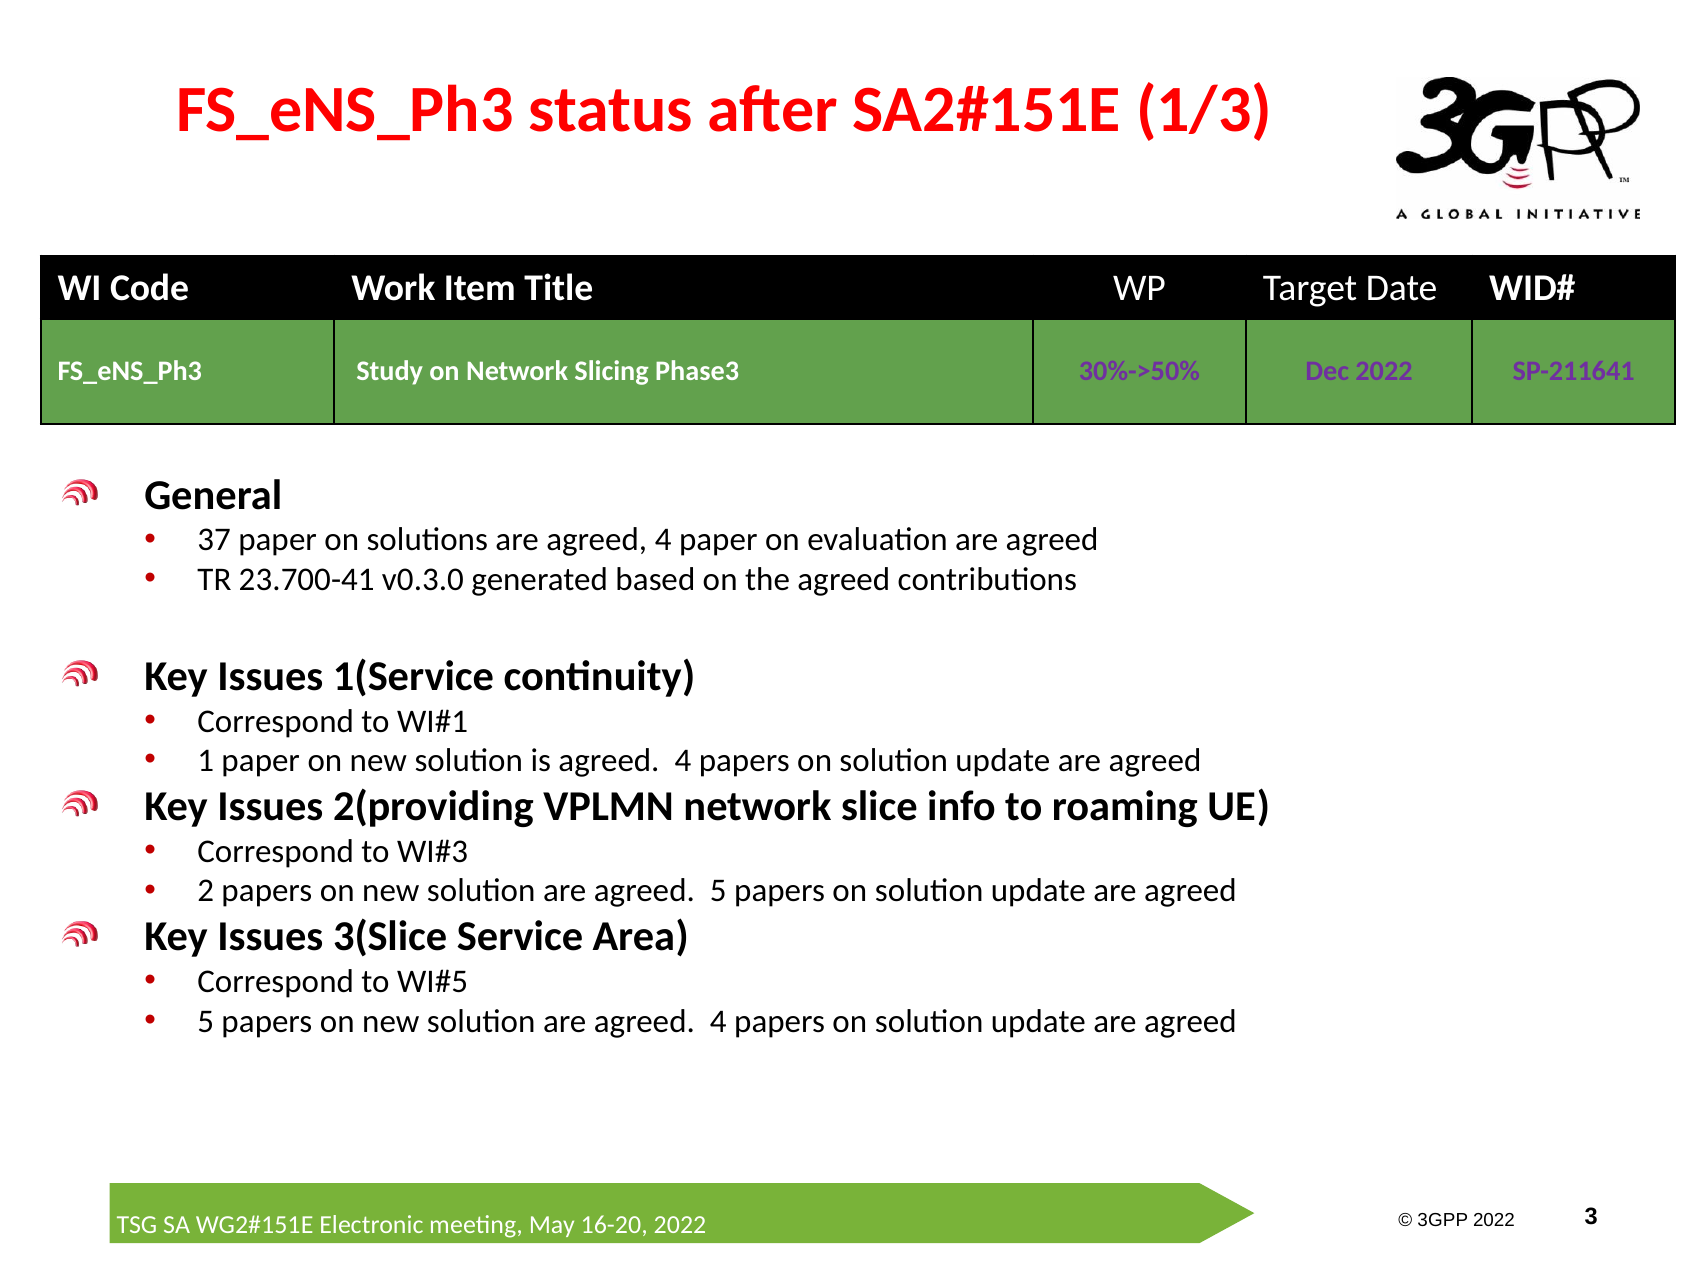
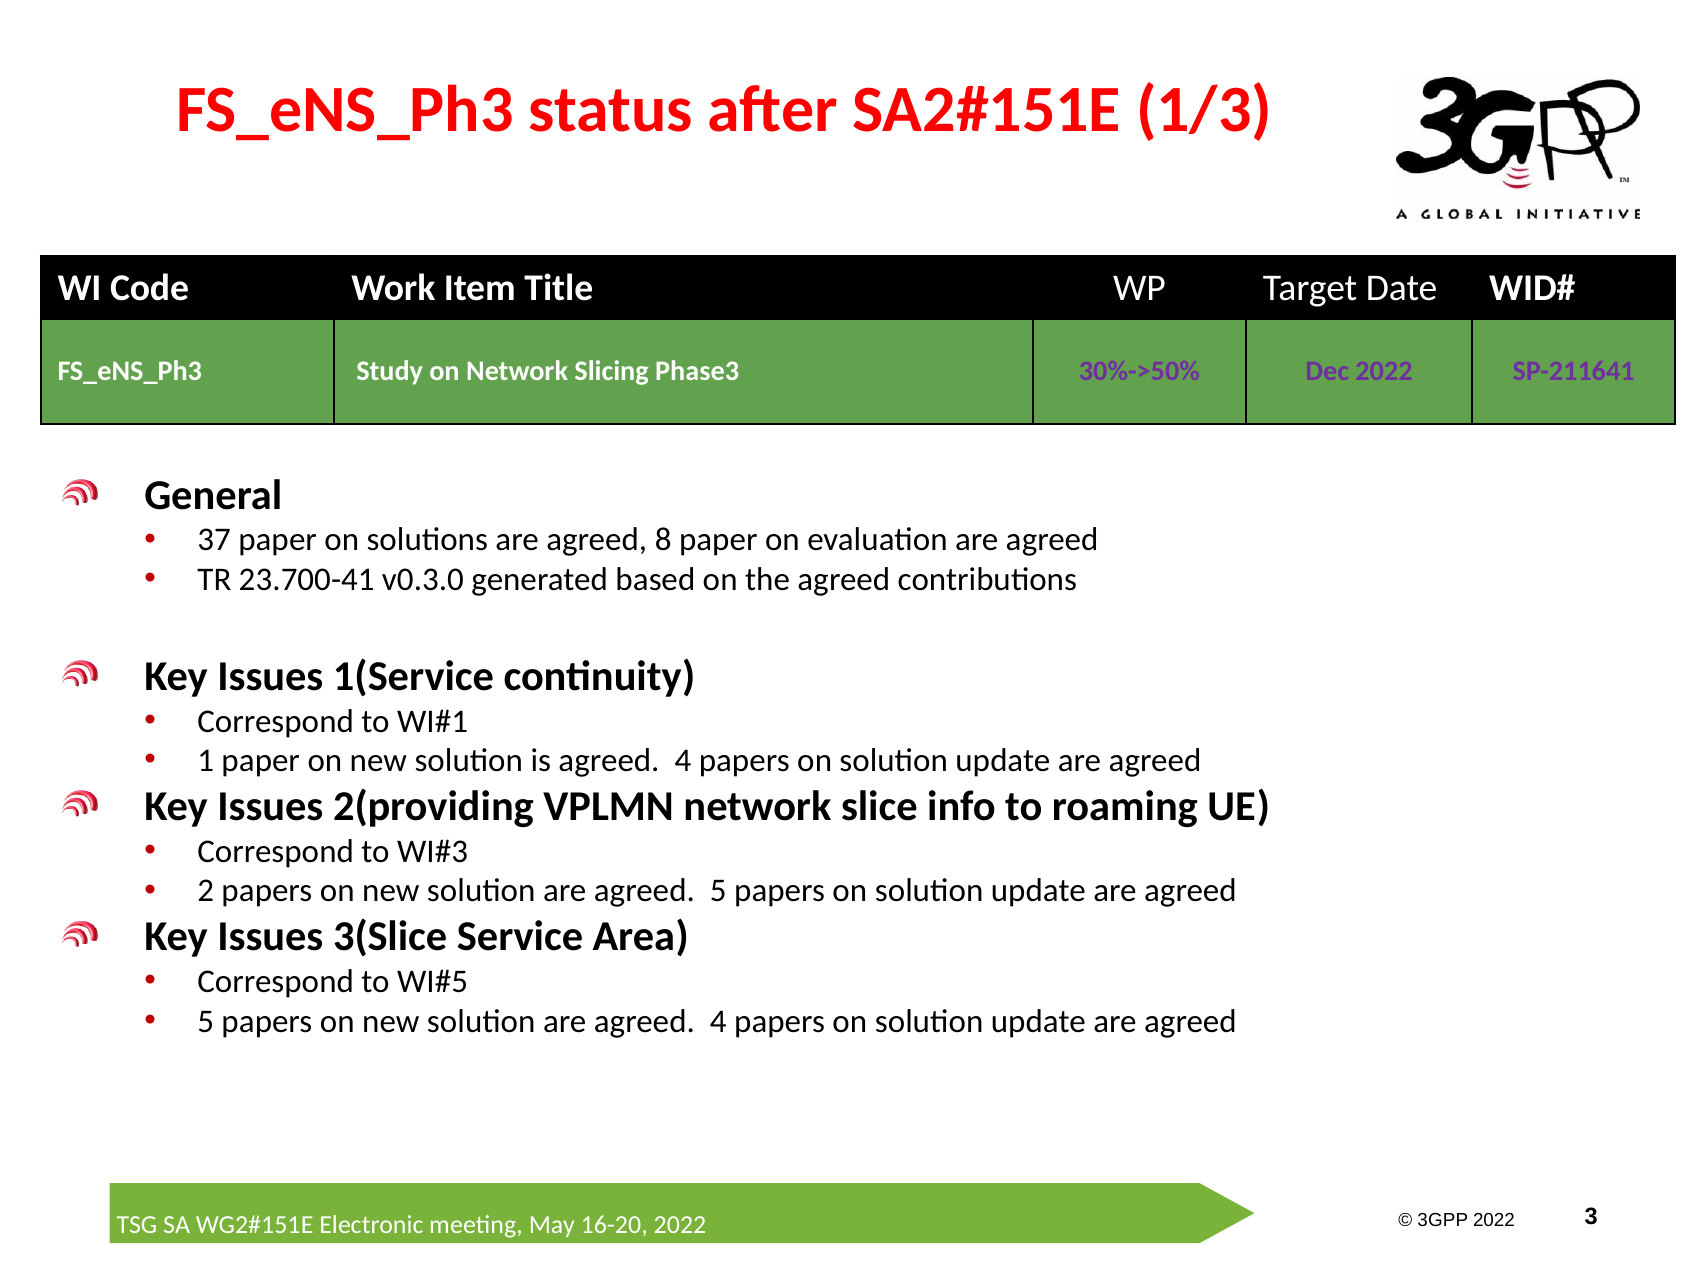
solutions are agreed 4: 4 -> 8
